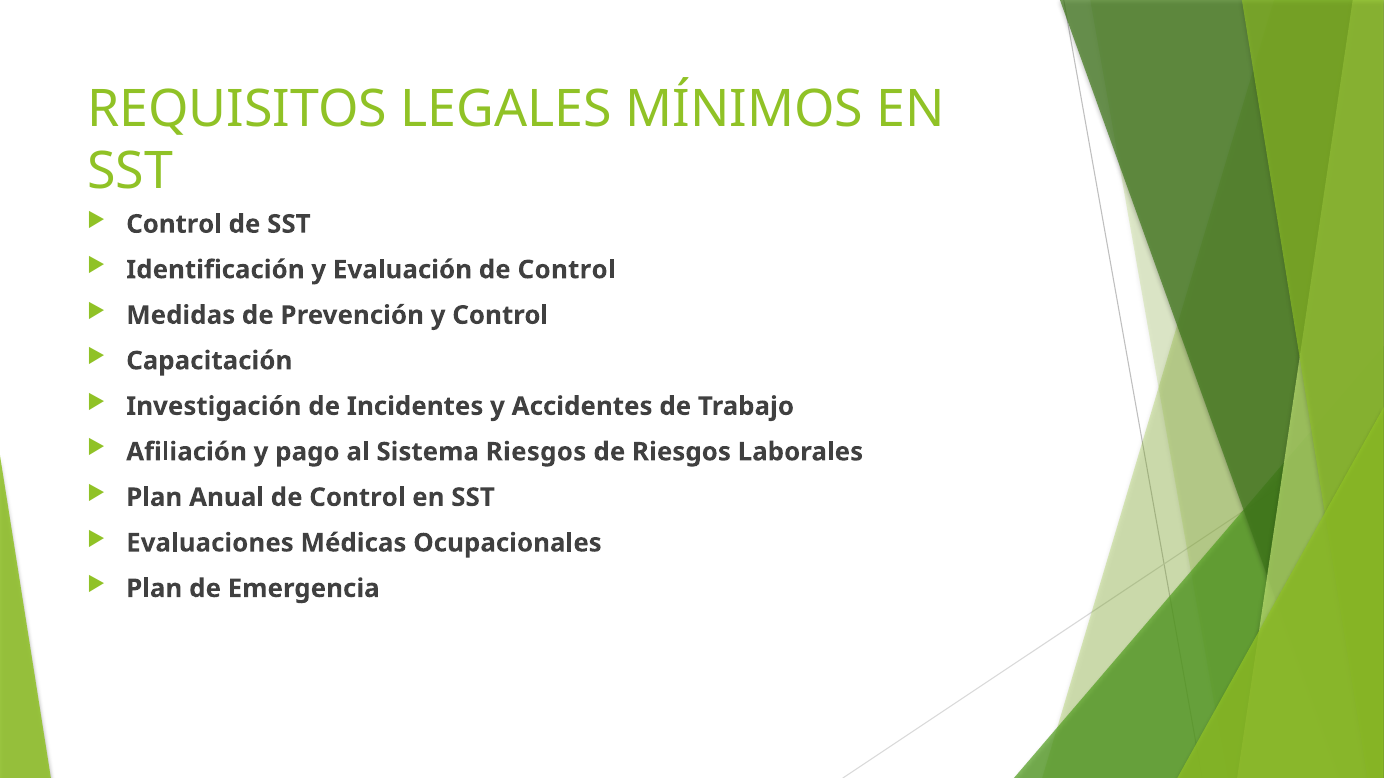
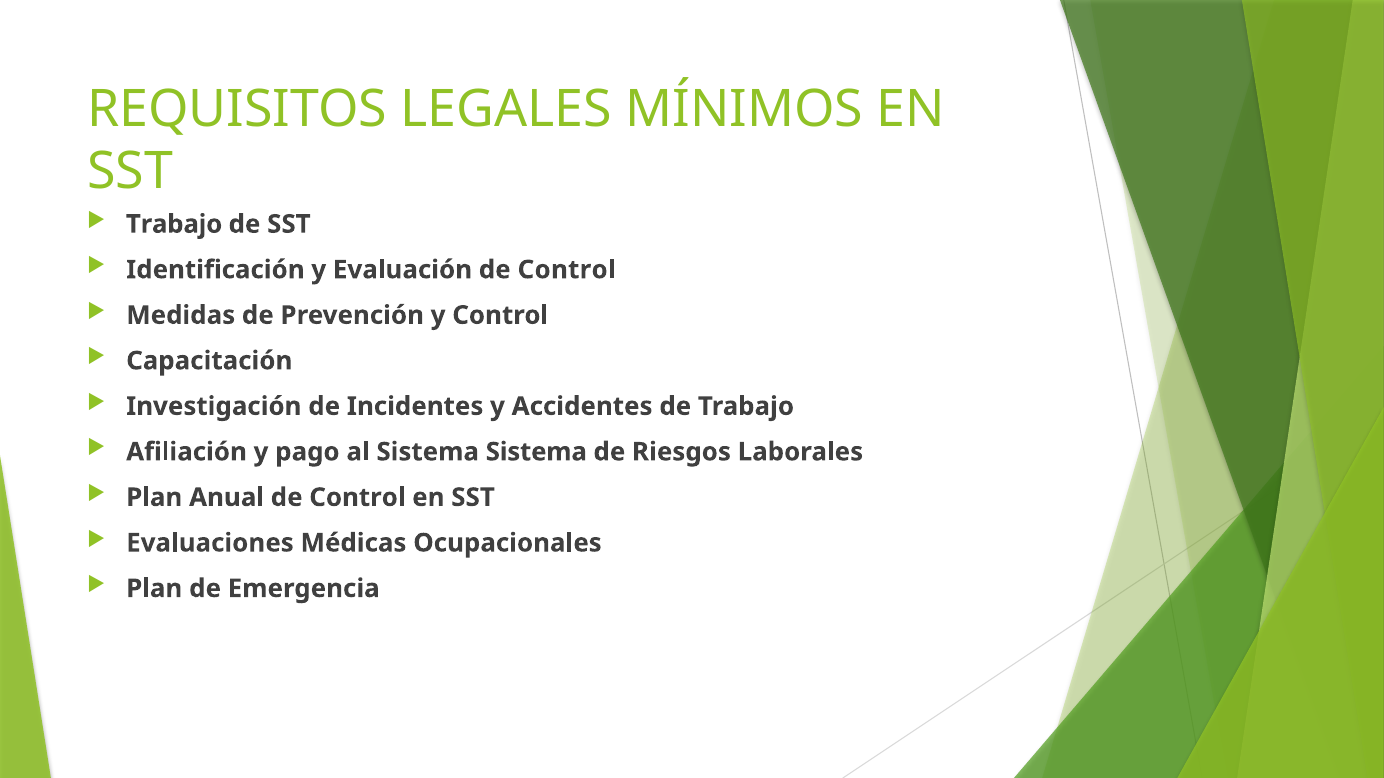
Control at (174, 224): Control -> Trabajo
Sistema Riesgos: Riesgos -> Sistema
